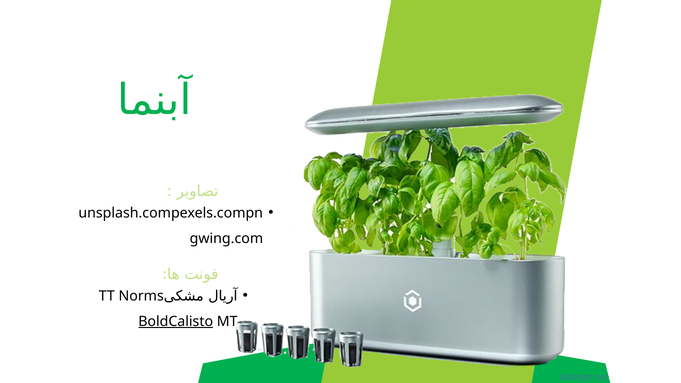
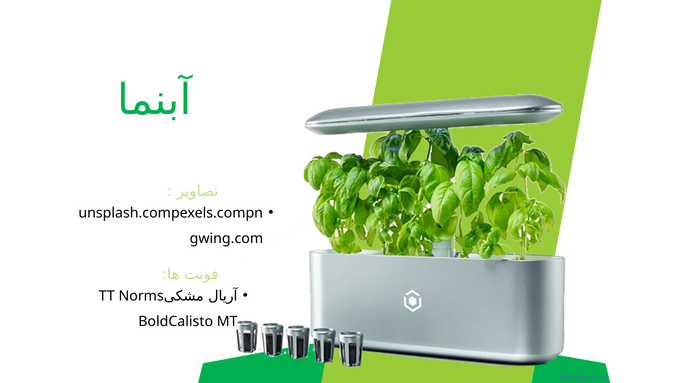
BoldCalisto underline: present -> none
